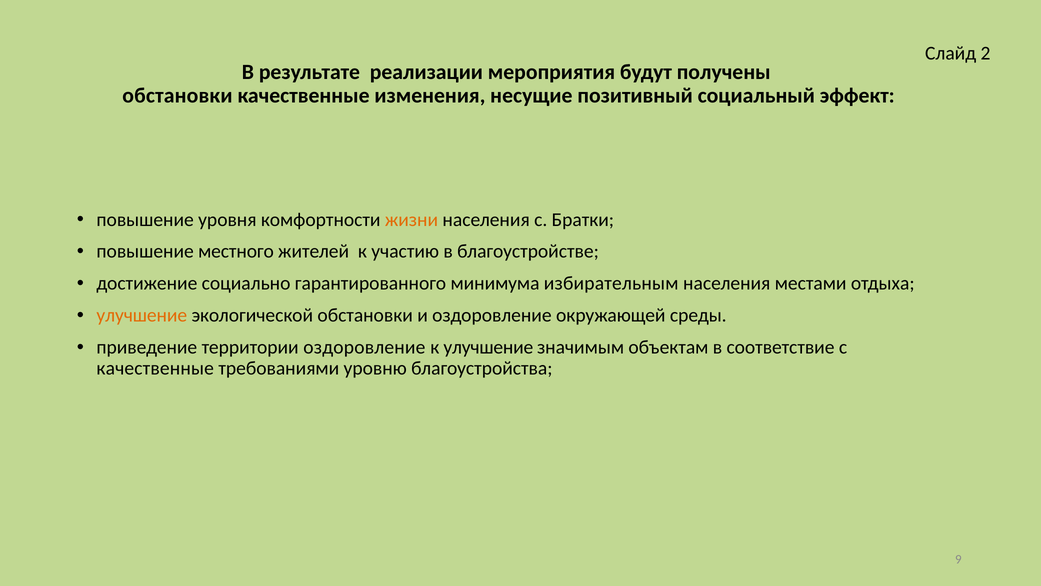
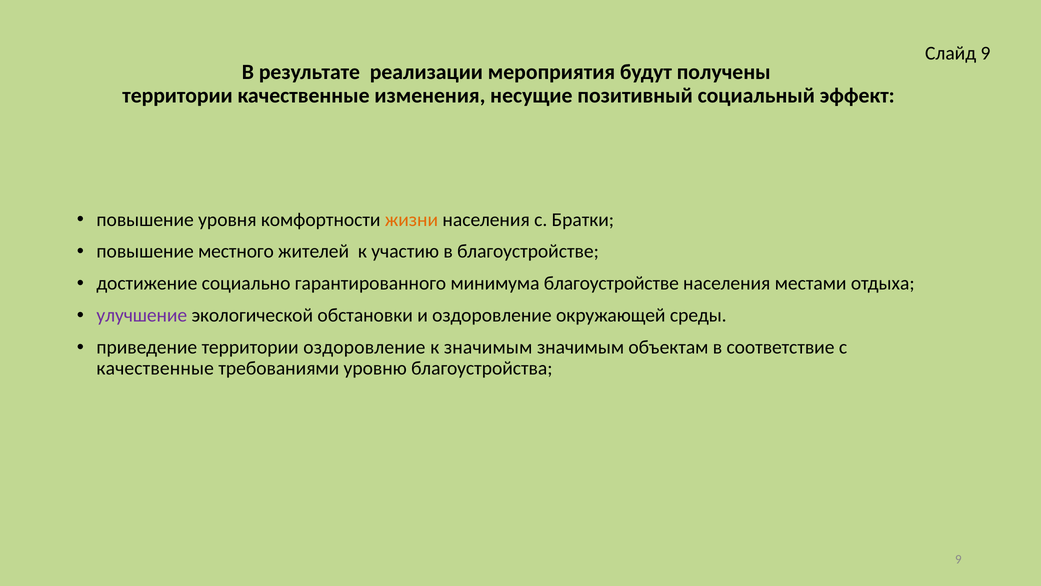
Слайд 2: 2 -> 9
обстановки at (177, 95): обстановки -> территории
минимума избирательным: избирательным -> благоустройстве
улучшение at (142, 315) colour: orange -> purple
к улучшение: улучшение -> значимым
